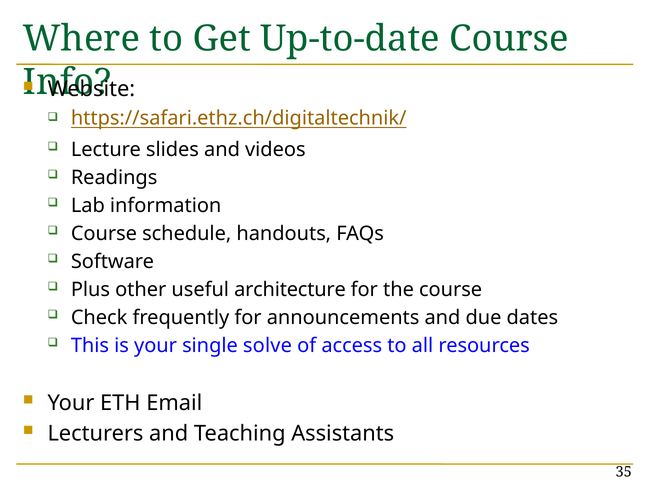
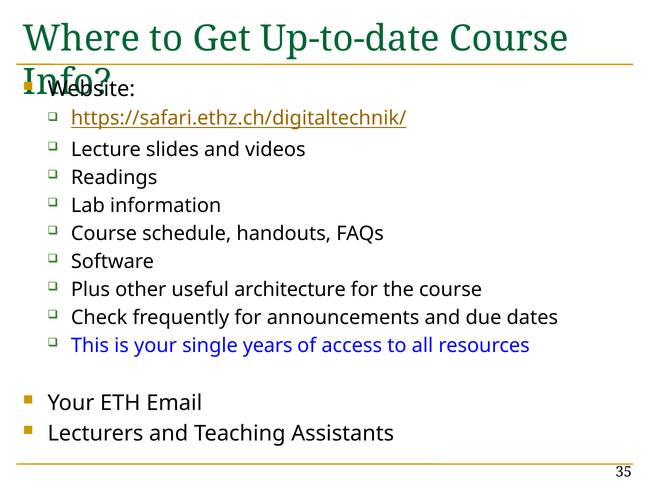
solve: solve -> years
